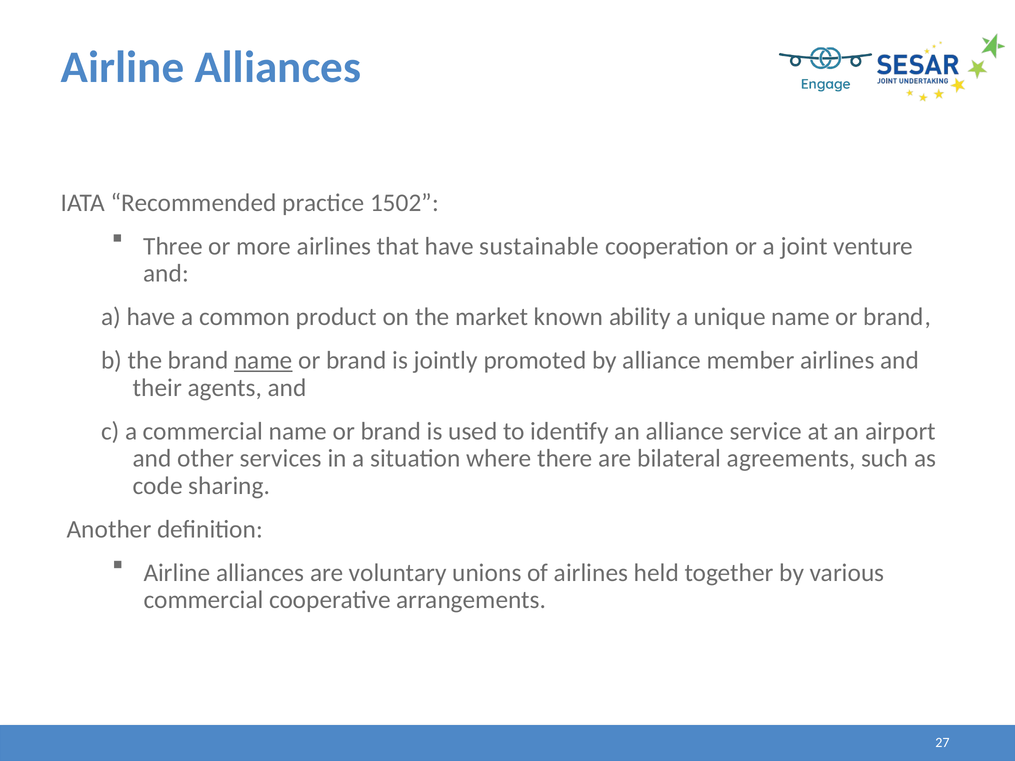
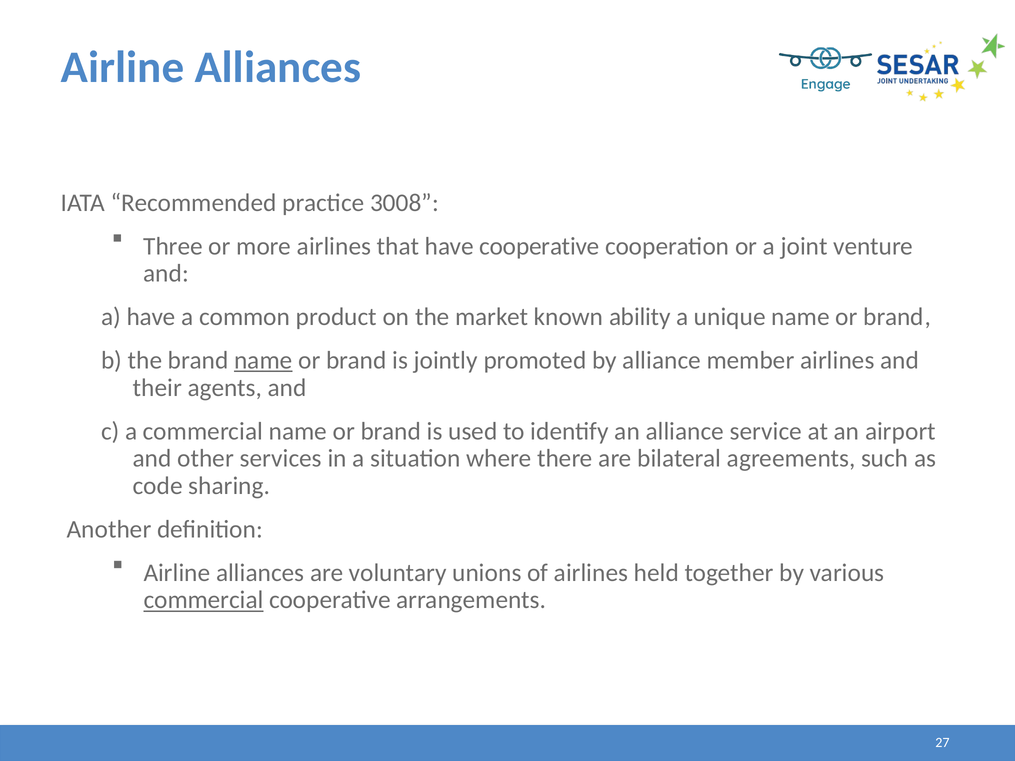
1502: 1502 -> 3008
have sustainable: sustainable -> cooperative
commercial at (204, 600) underline: none -> present
